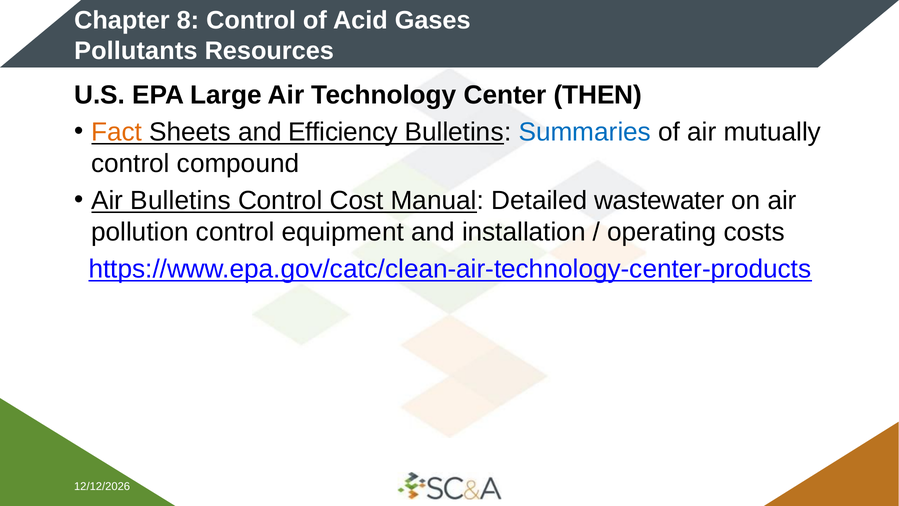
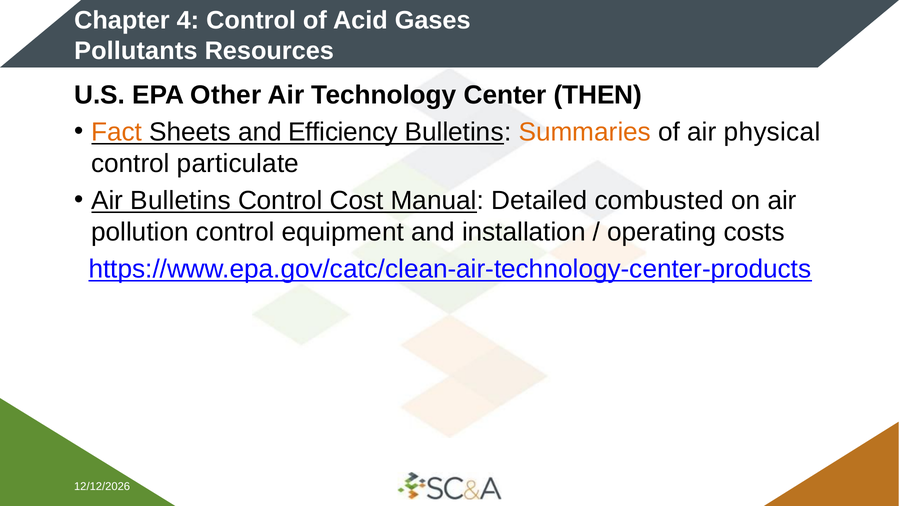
8: 8 -> 4
Large: Large -> Other
Summaries colour: blue -> orange
mutually: mutually -> physical
compound: compound -> particulate
wastewater: wastewater -> combusted
